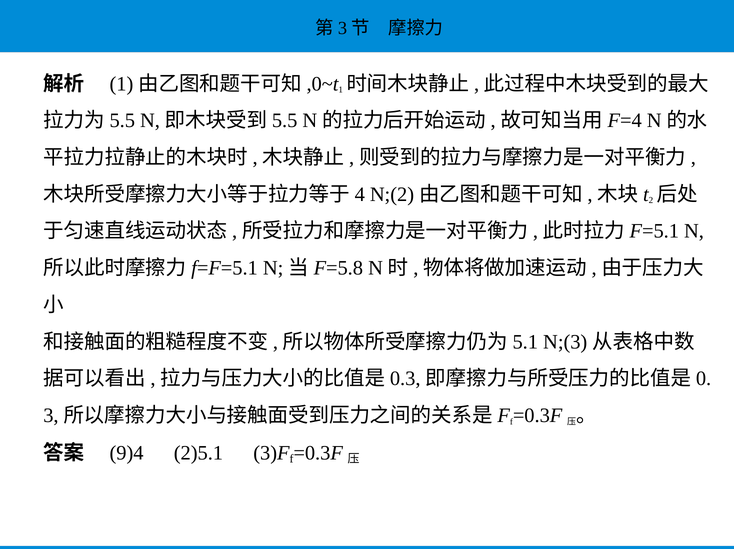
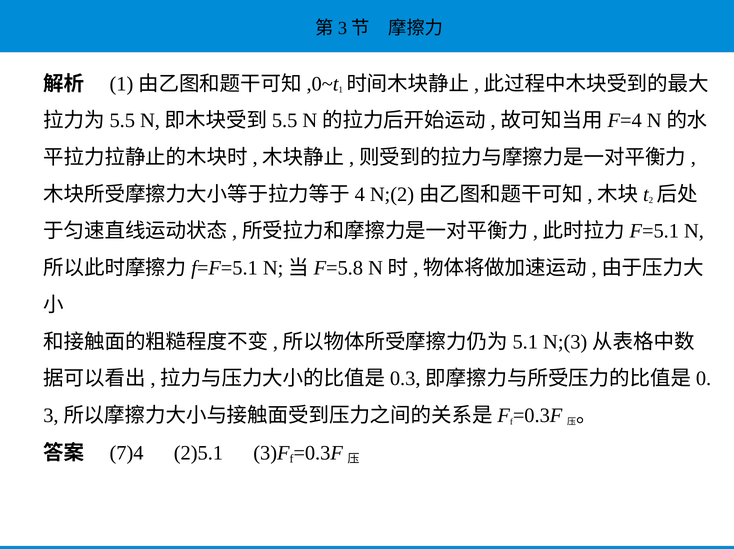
9)4: 9)4 -> 7)4
